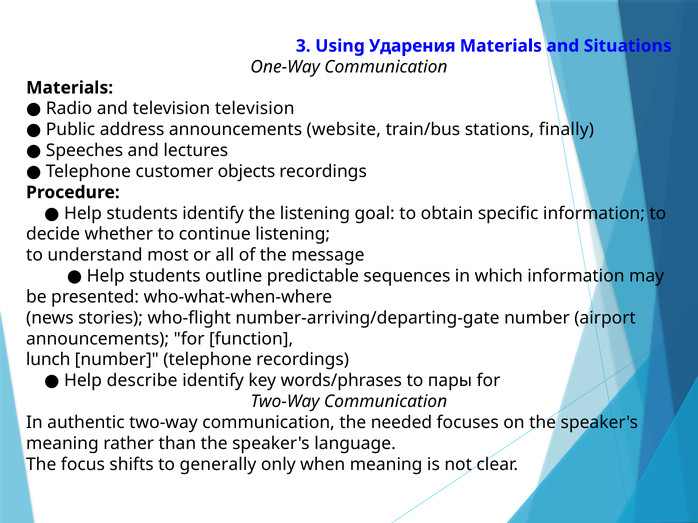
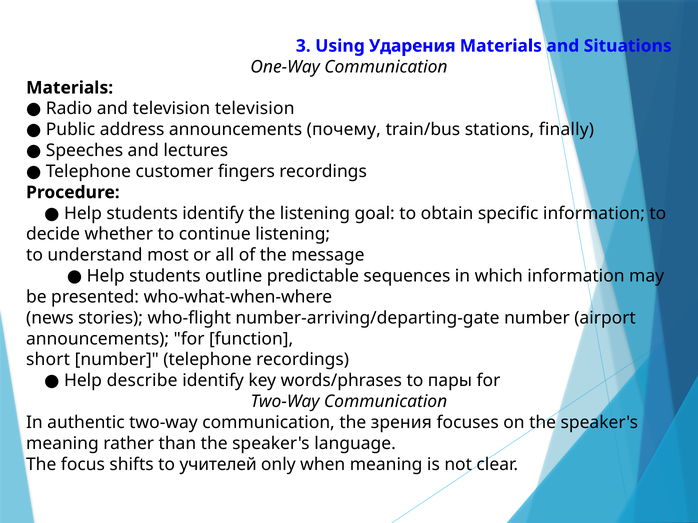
website: website -> почему
objects: objects -> fingers
lunch: lunch -> short
needed: needed -> зрения
generally: generally -> учителей
